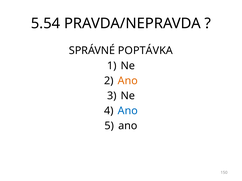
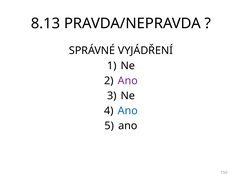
5.54: 5.54 -> 8.13
POPTÁVKA: POPTÁVKA -> VYJÁDŘENÍ
Ano at (128, 81) colour: orange -> purple
